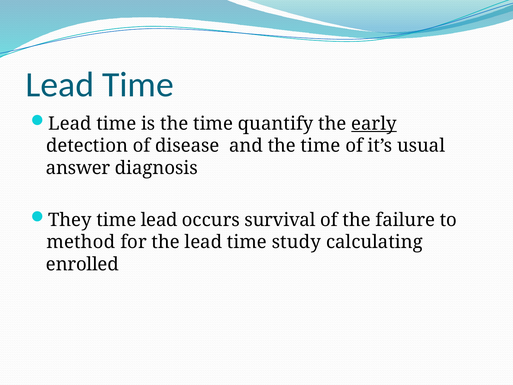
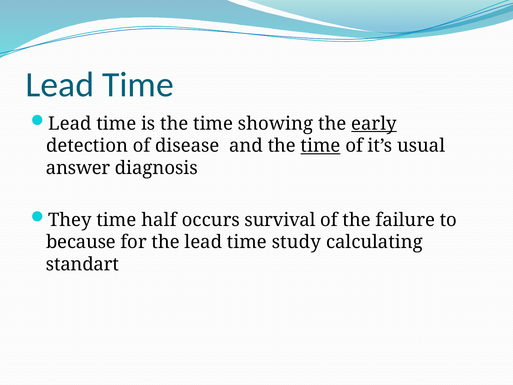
quantify: quantify -> showing
time at (321, 146) underline: none -> present
time lead: lead -> half
method: method -> because
enrolled: enrolled -> standart
